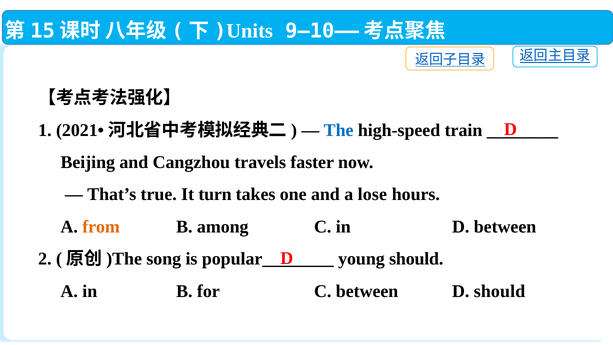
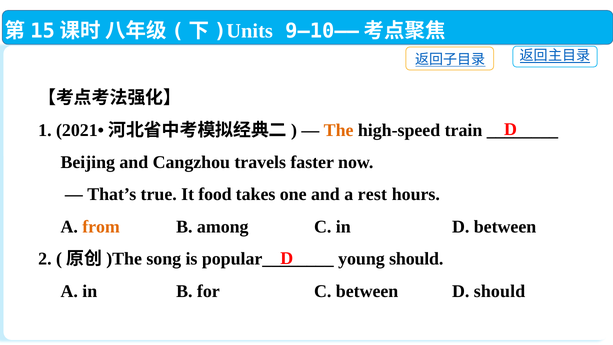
The colour: blue -> orange
turn: turn -> food
lose: lose -> rest
